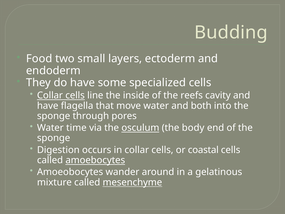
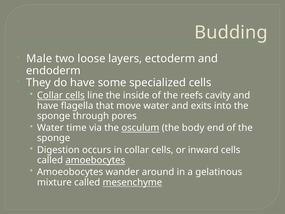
Food: Food -> Male
small: small -> loose
both: both -> exits
coastal: coastal -> inward
